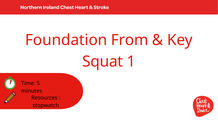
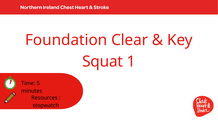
From: From -> Clear
